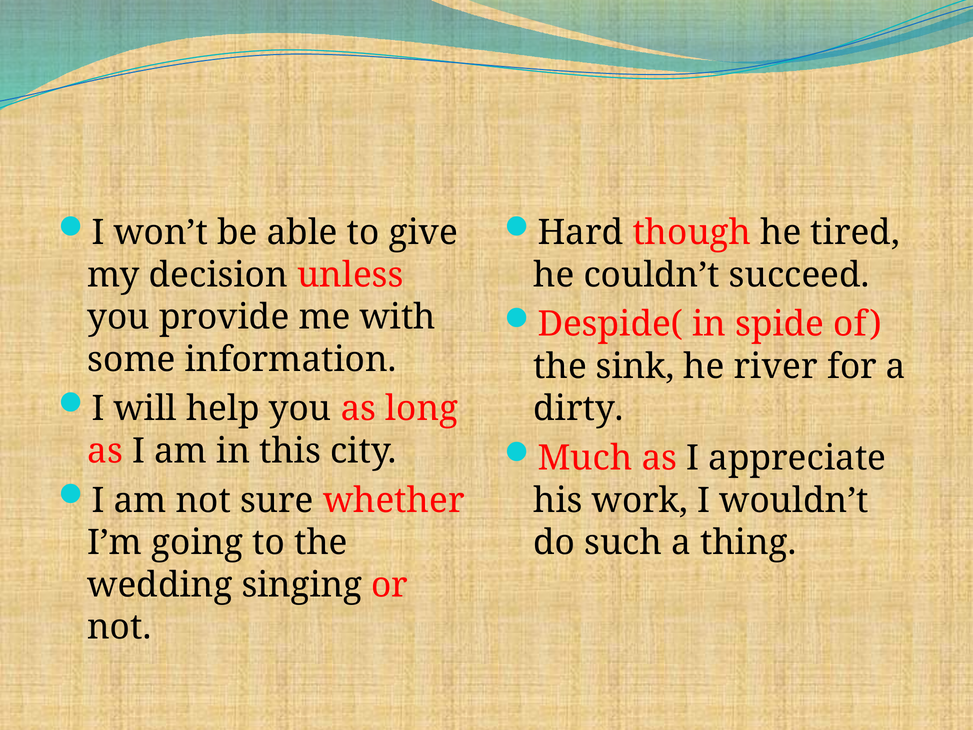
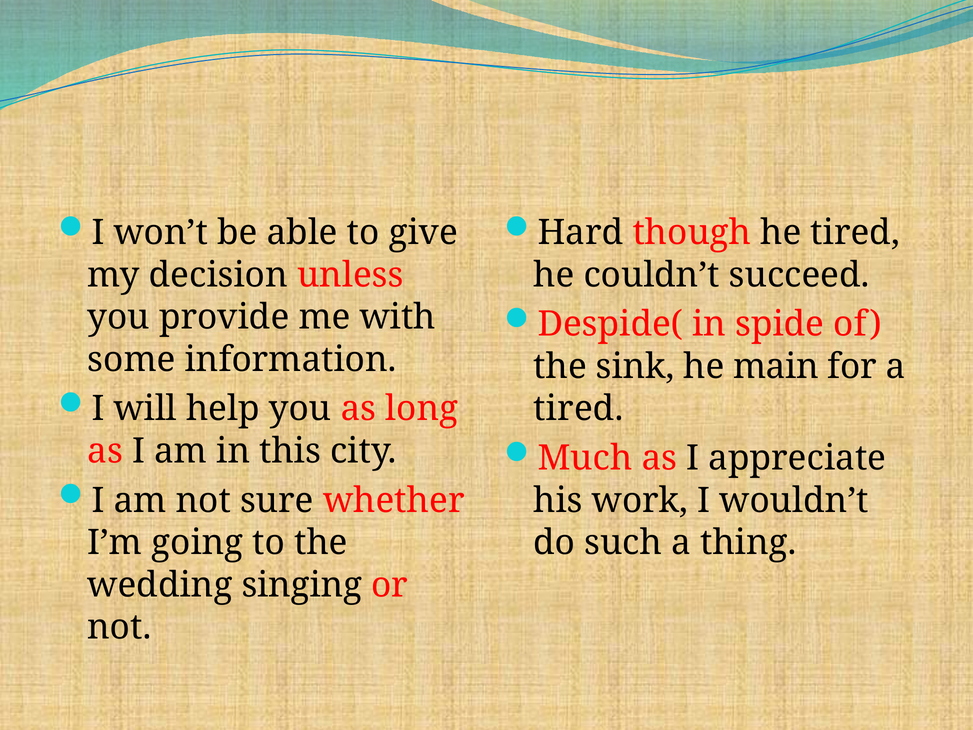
river: river -> main
dirty at (579, 409): dirty -> tired
